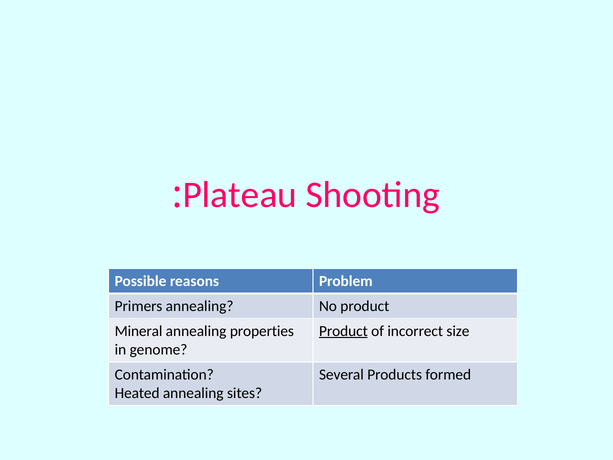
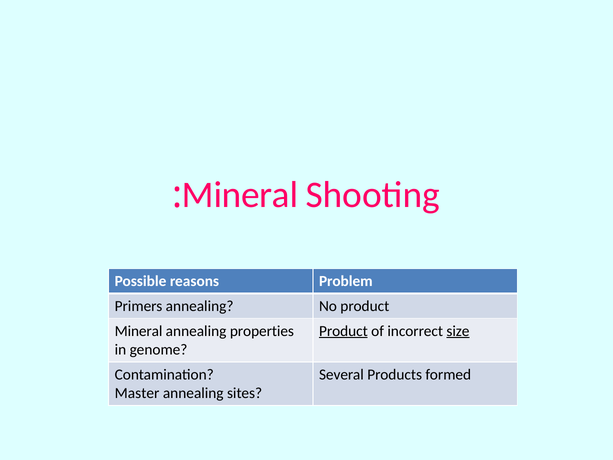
Plateau at (240, 195): Plateau -> Mineral
size underline: none -> present
Heated: Heated -> Master
